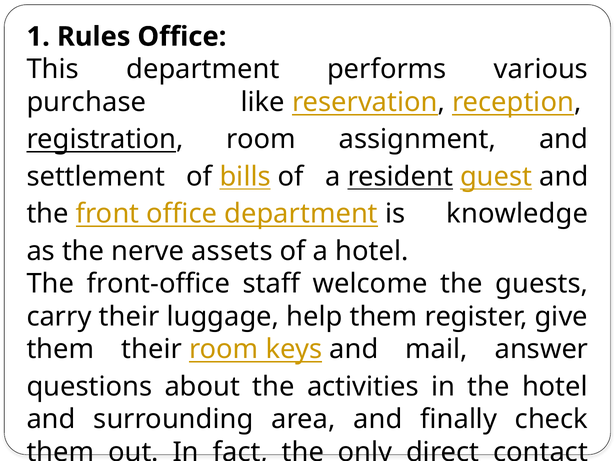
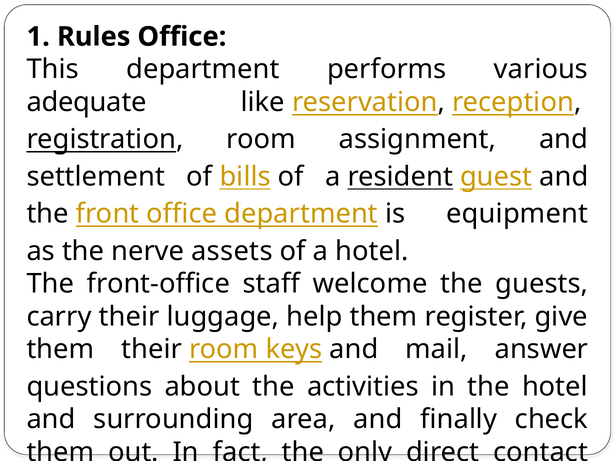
purchase: purchase -> adequate
knowledge: knowledge -> equipment
